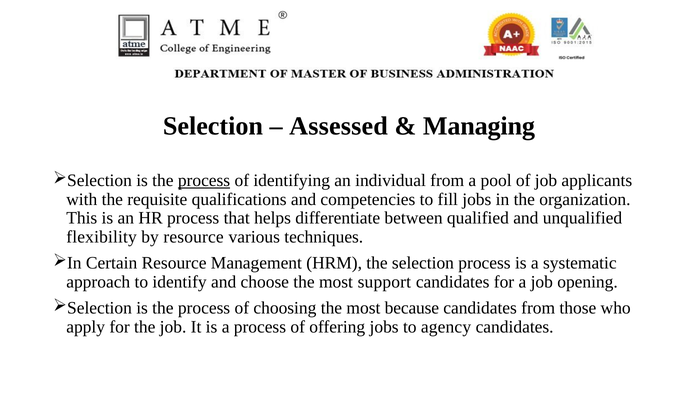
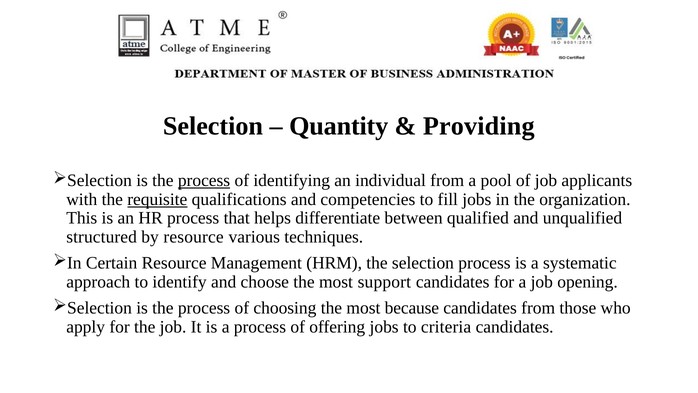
Assessed: Assessed -> Quantity
Managing: Managing -> Providing
requisite underline: none -> present
flexibility: flexibility -> structured
agency: agency -> criteria
